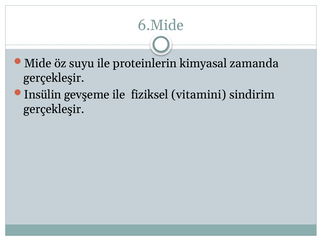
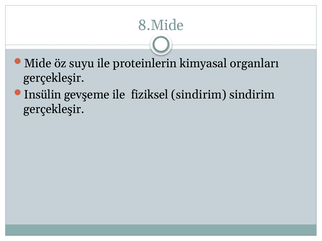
6.Mide: 6.Mide -> 8.Mide
zamanda: zamanda -> organları
fiziksel vitamini: vitamini -> sindirim
